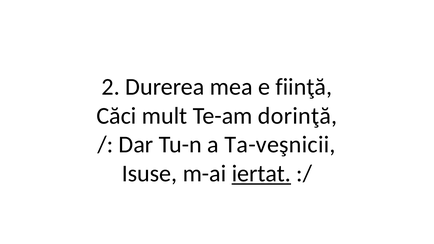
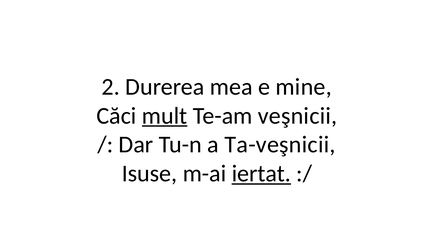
fiinţă: fiinţă -> mine
mult underline: none -> present
dorinţă: dorinţă -> veşnicii
